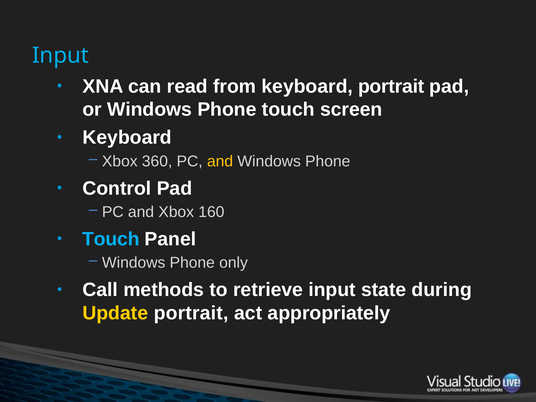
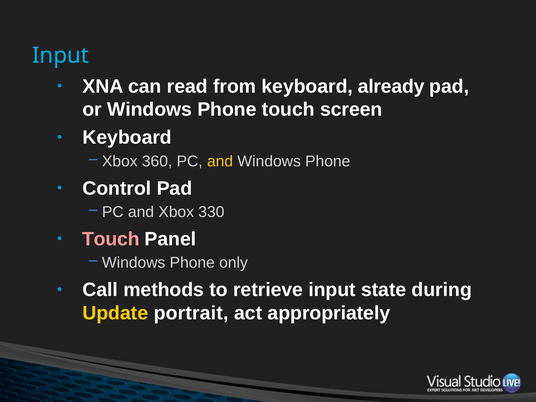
keyboard portrait: portrait -> already
160: 160 -> 330
Touch at (111, 239) colour: light blue -> pink
